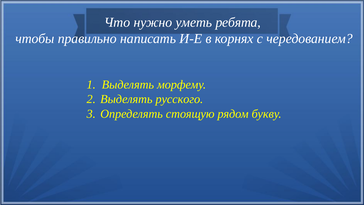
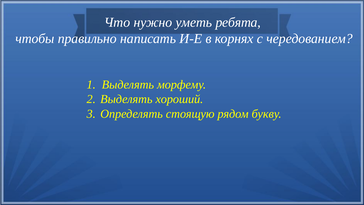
русского: русского -> хороший
